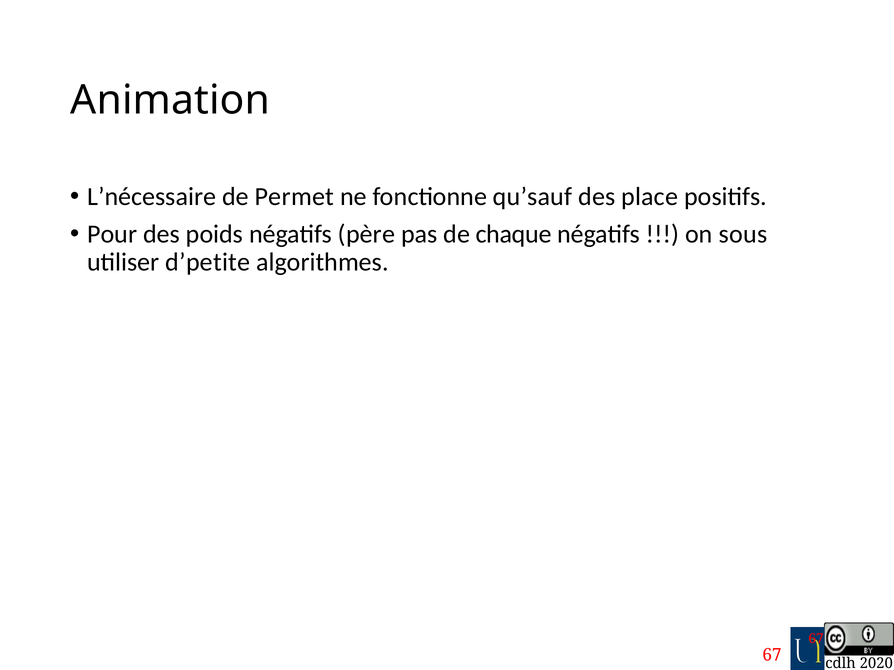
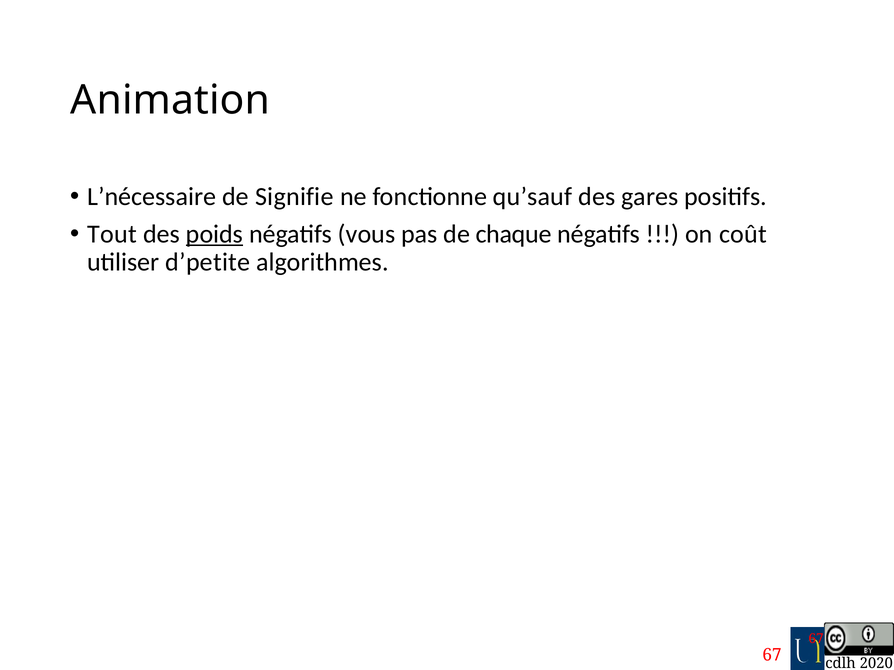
Permet: Permet -> Signifie
place: place -> gares
Pour: Pour -> Tout
poids underline: none -> present
père: père -> vous
sous: sous -> coût
